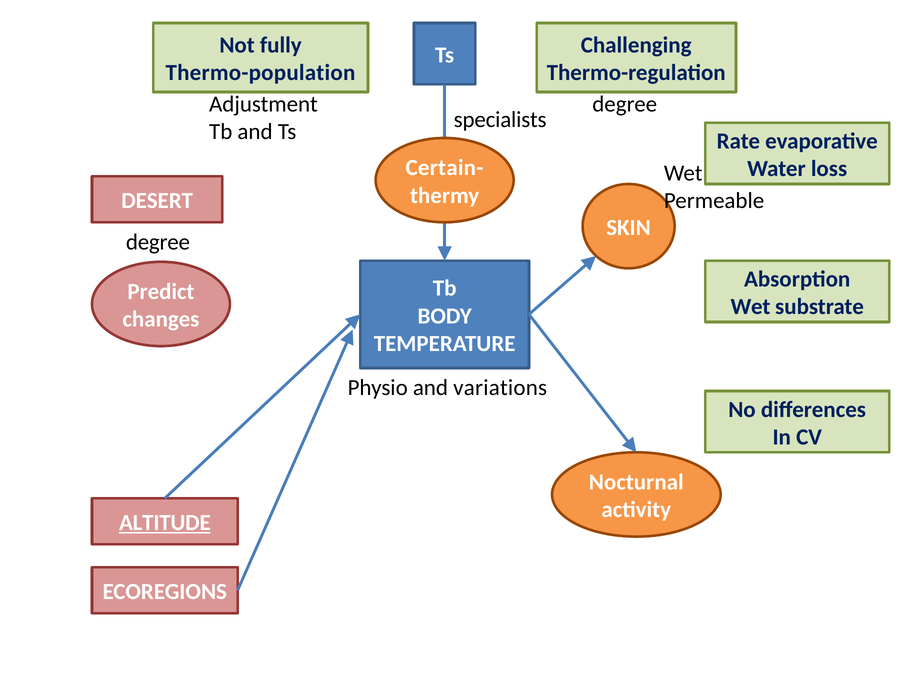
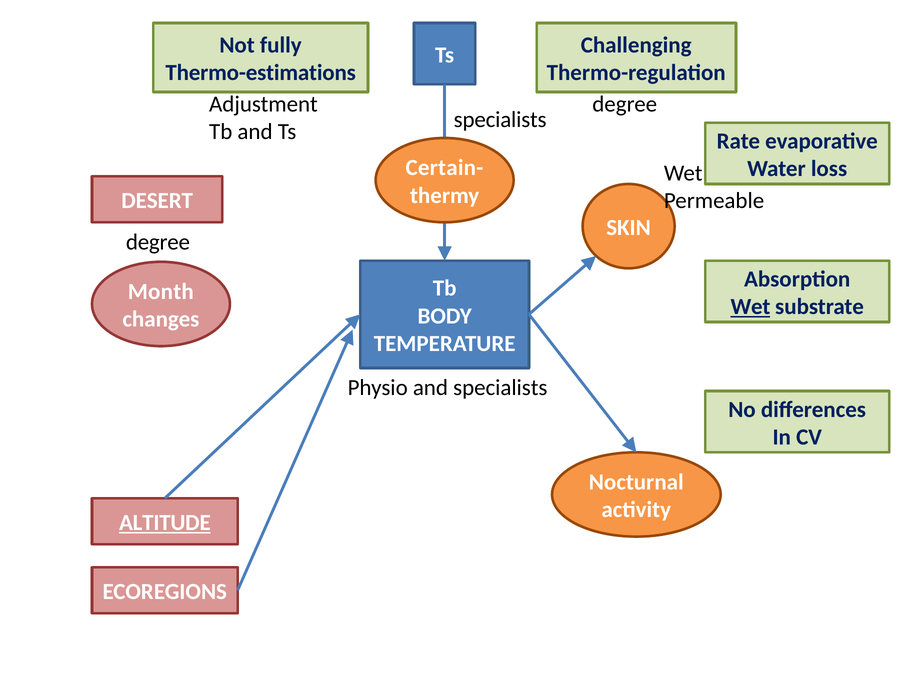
Thermo-population: Thermo-population -> Thermo-estimations
Predict: Predict -> Month
Wet at (750, 307) underline: none -> present
and variations: variations -> specialists
